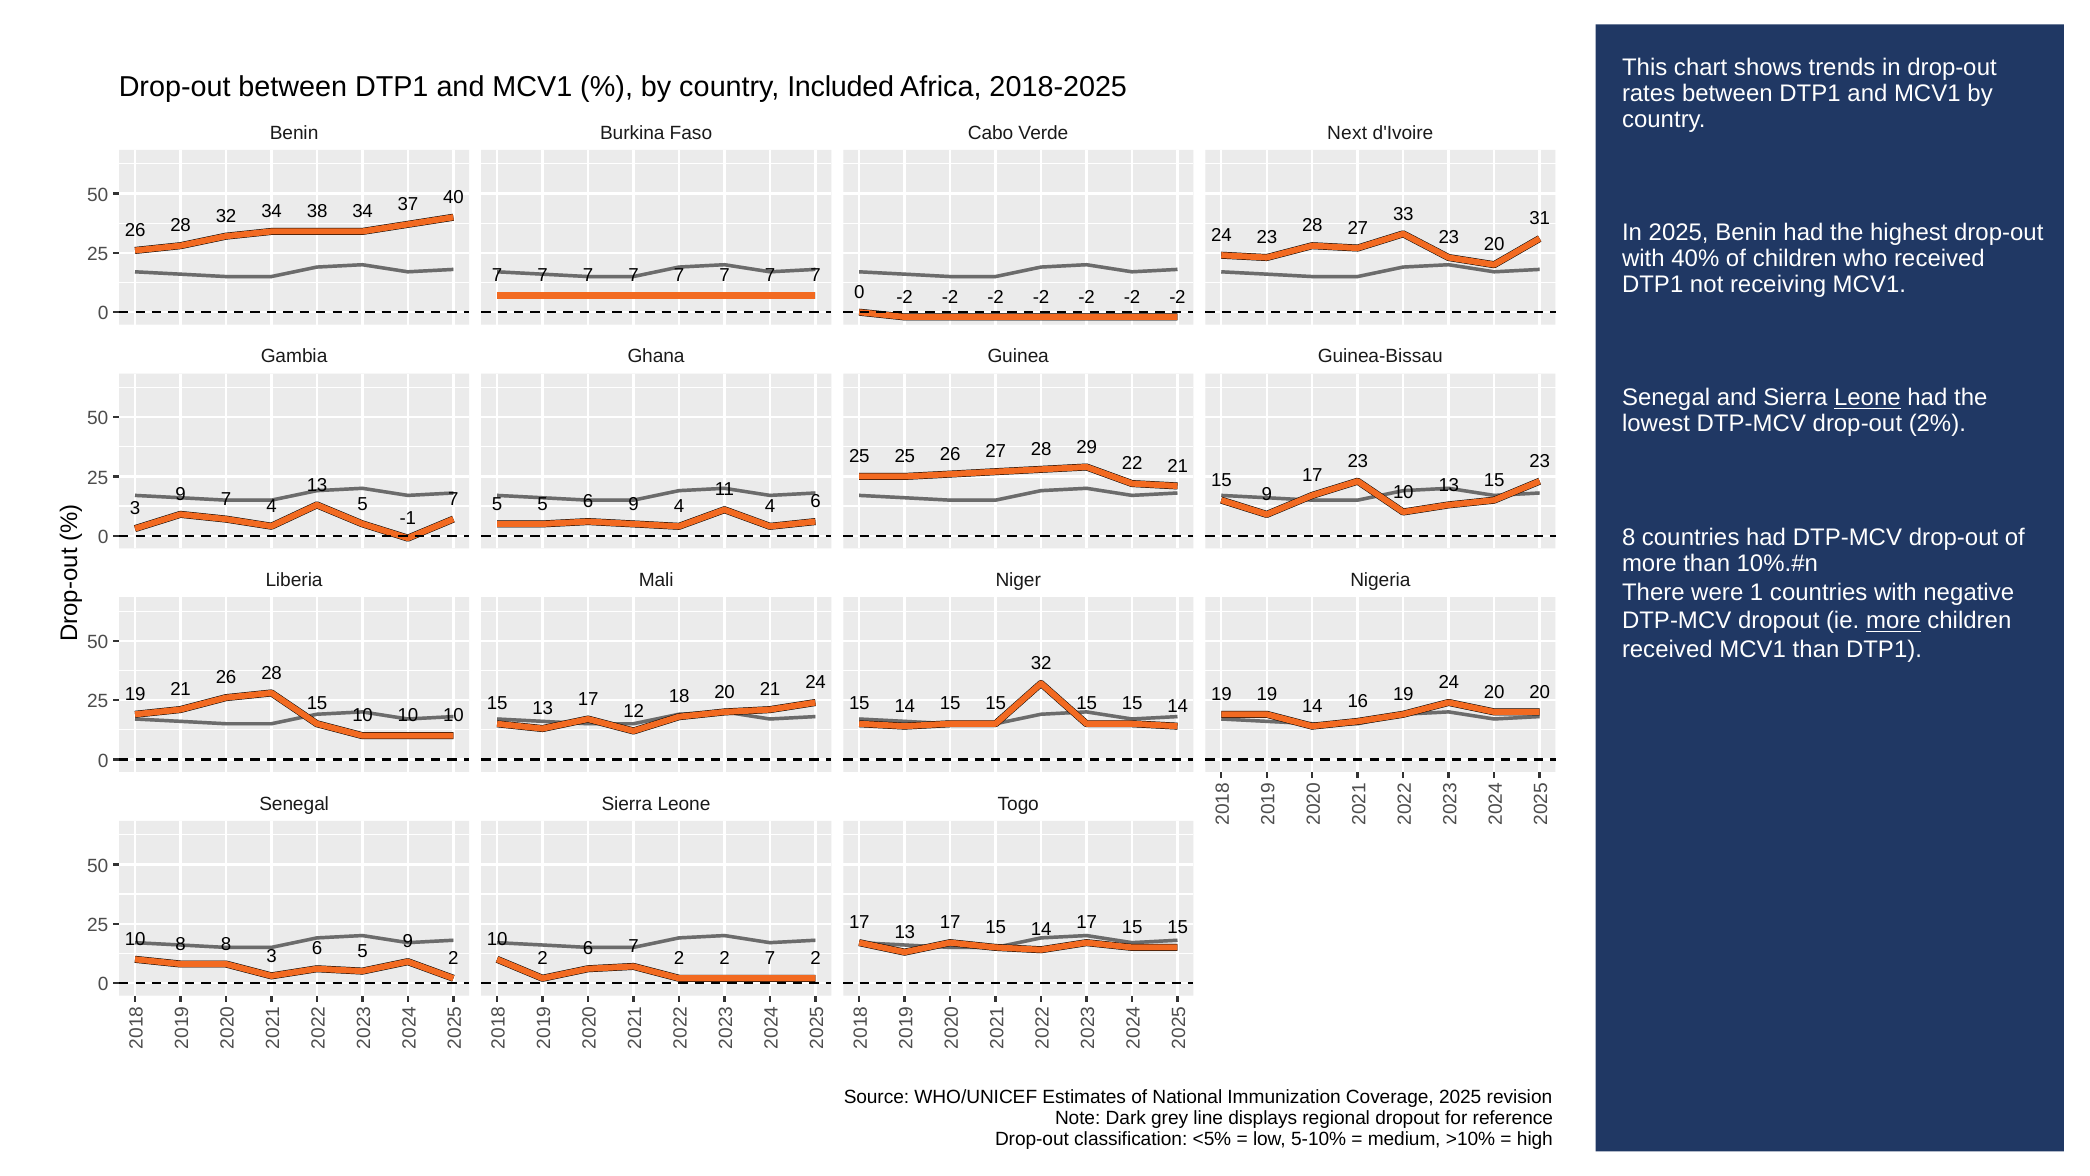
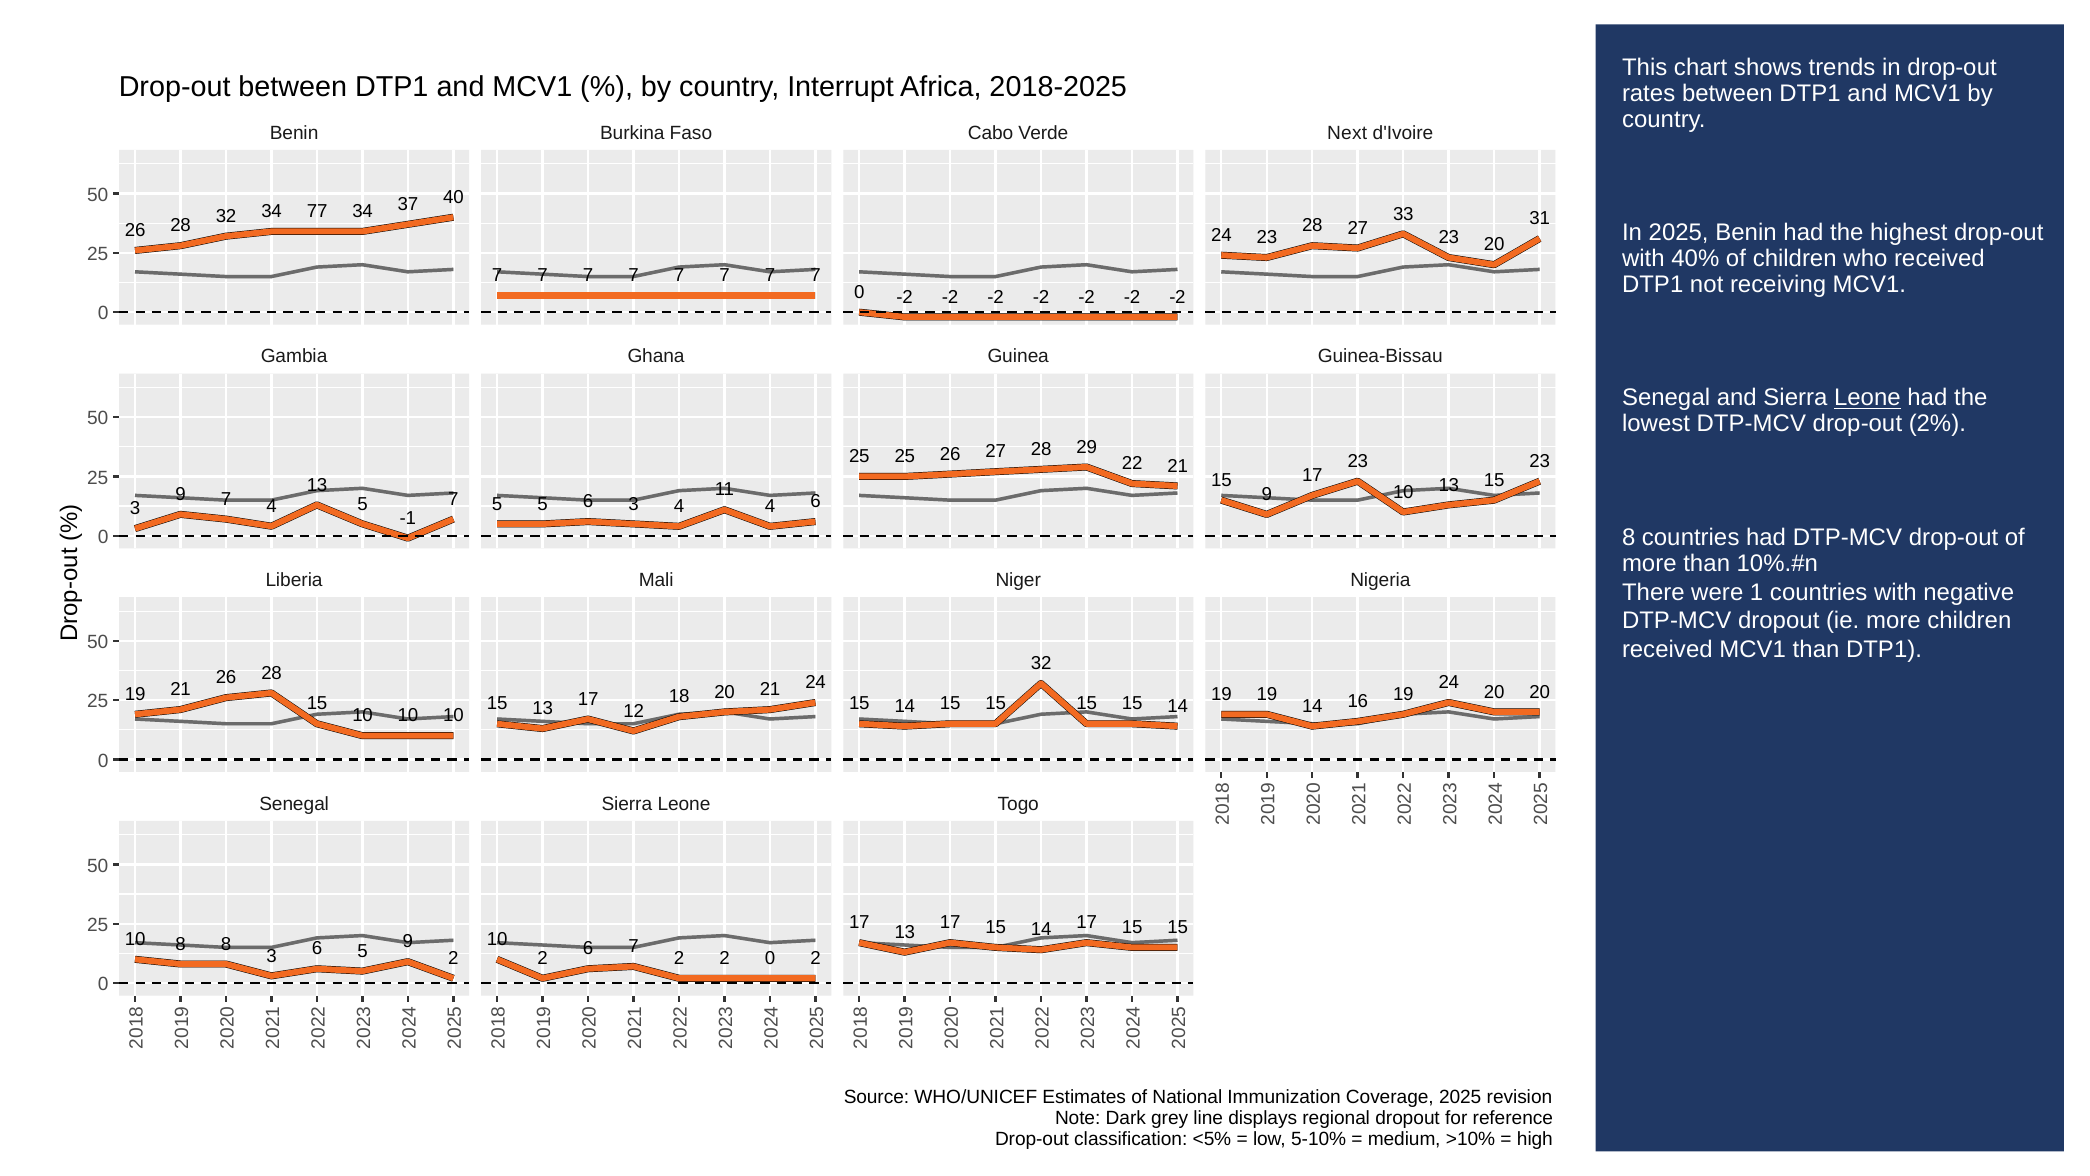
Included: Included -> Interrupt
38: 38 -> 77
6 9: 9 -> 3
more at (1893, 621) underline: present -> none
7 at (770, 958): 7 -> 0
